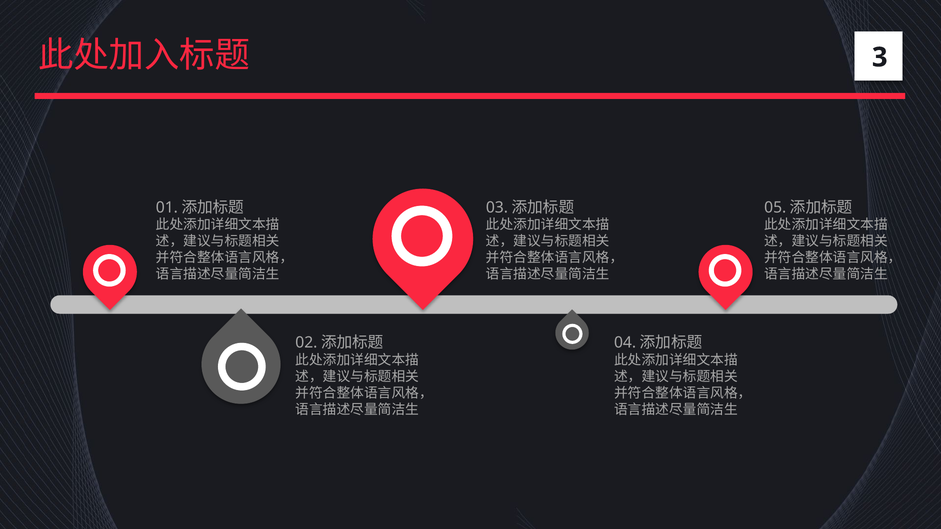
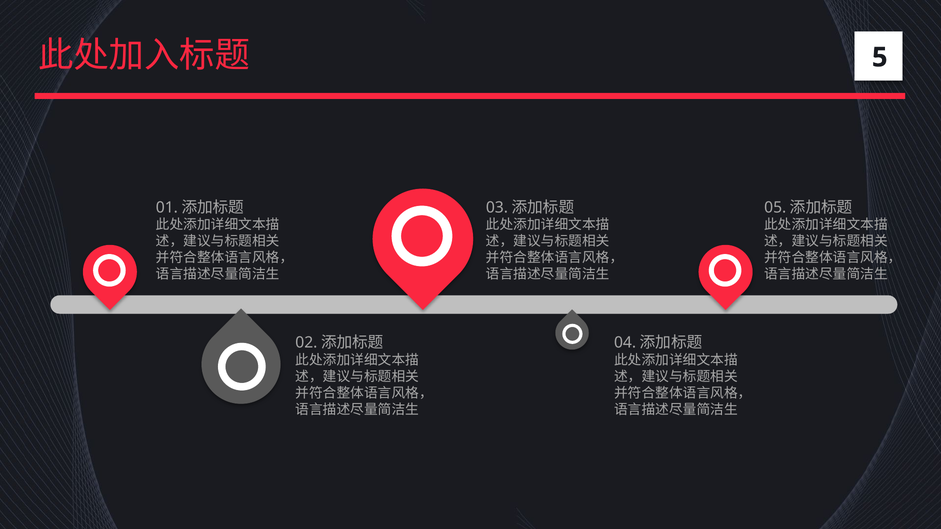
3: 3 -> 5
